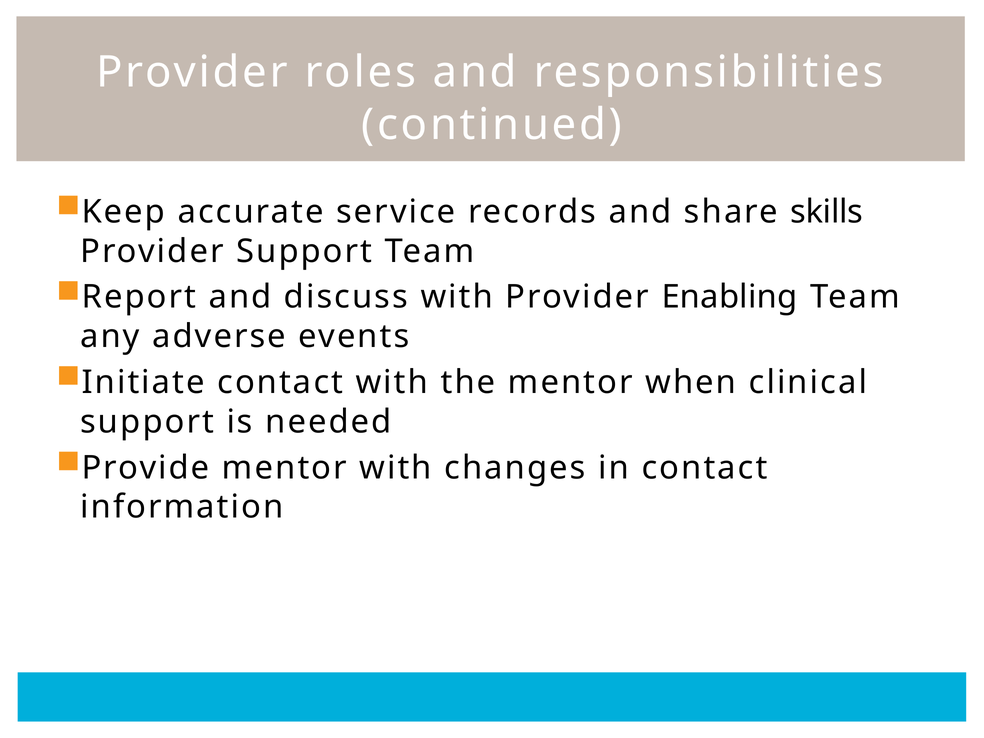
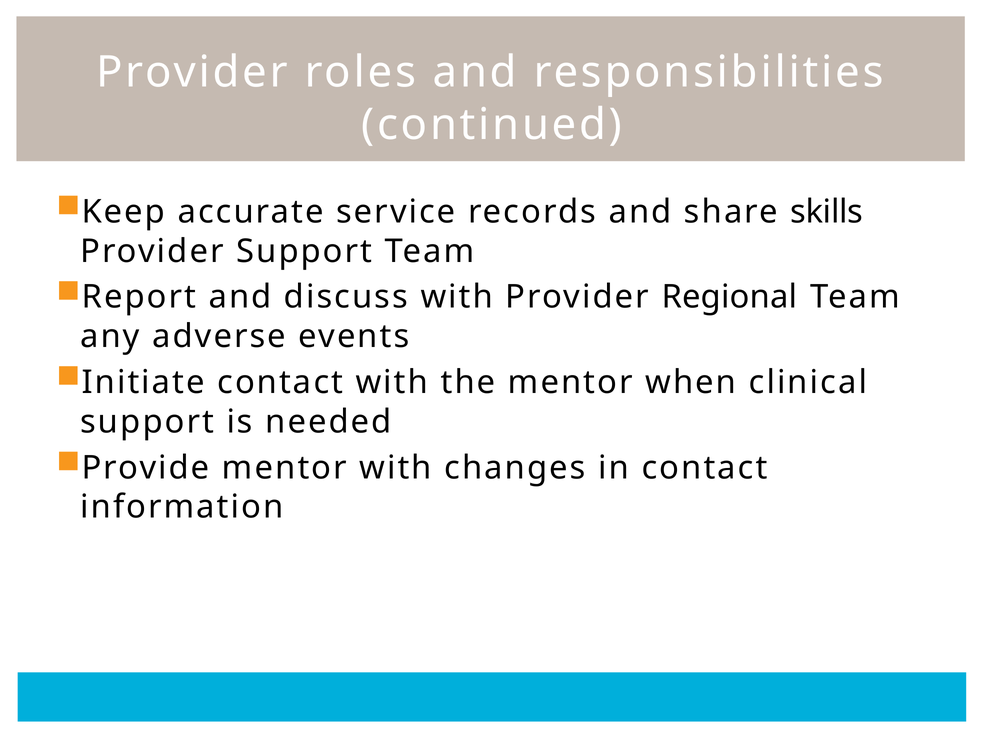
Enabling: Enabling -> Regional
